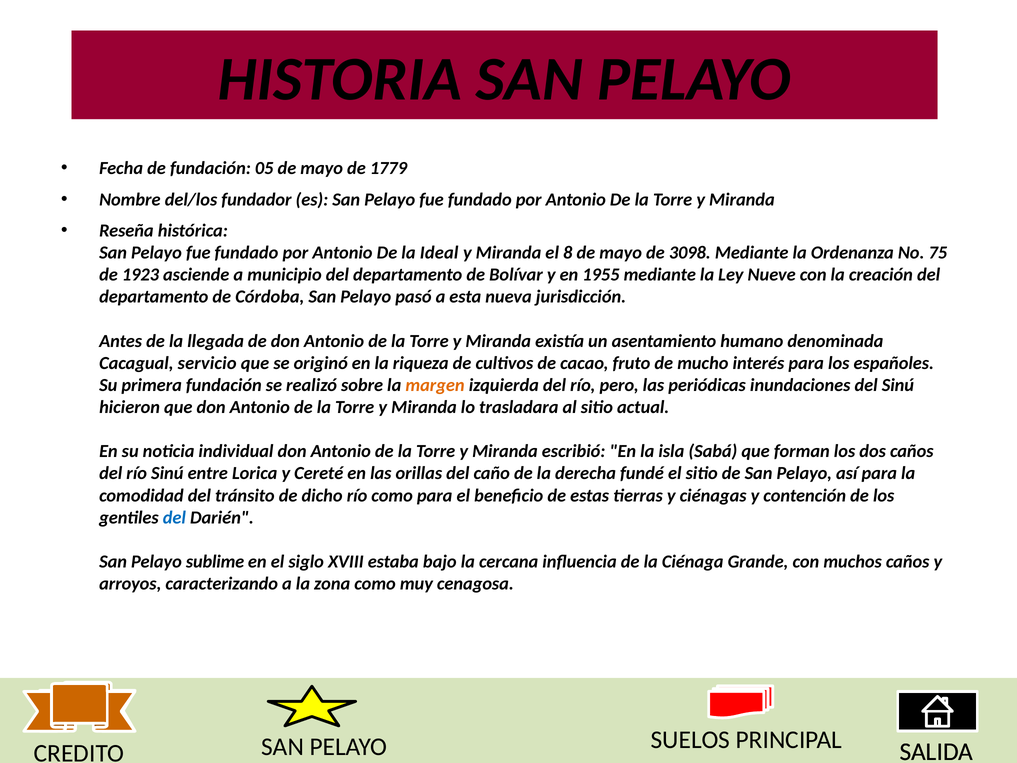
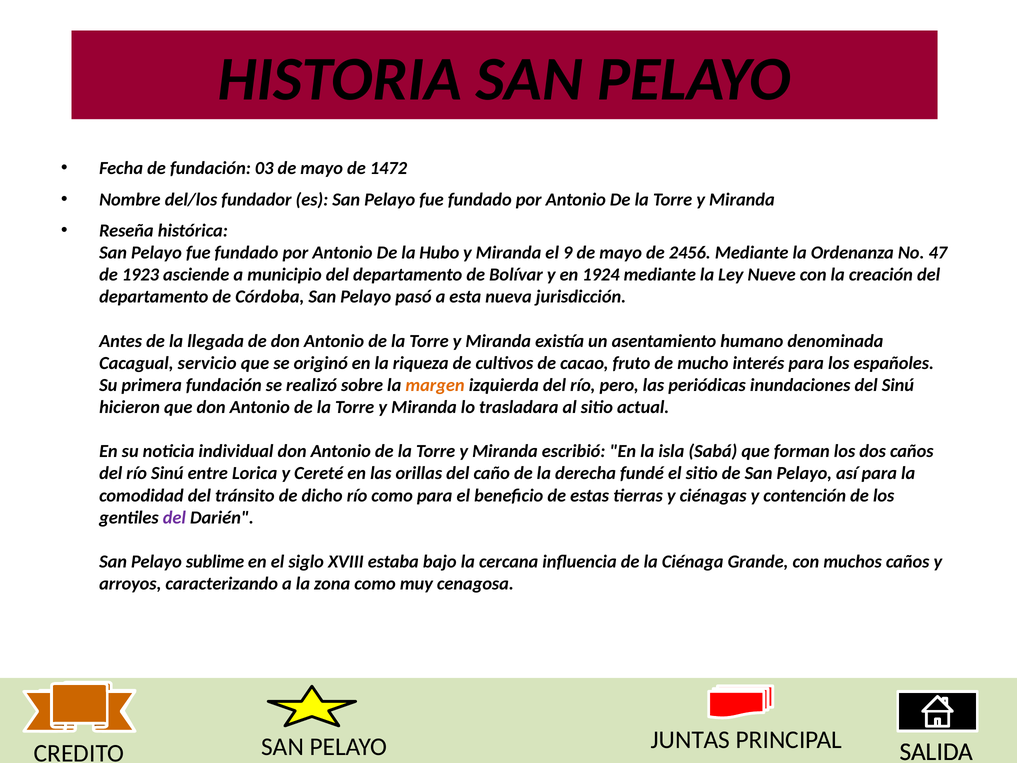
05: 05 -> 03
1779: 1779 -> 1472
Ideal: Ideal -> Hubo
8: 8 -> 9
3098: 3098 -> 2456
75: 75 -> 47
1955: 1955 -> 1924
del at (174, 517) colour: blue -> purple
SUELOS: SUELOS -> JUNTAS
